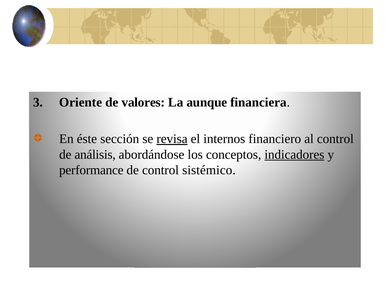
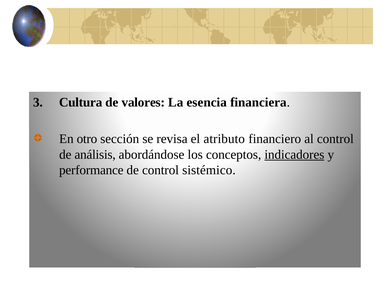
Oriente: Oriente -> Cultura
aunque: aunque -> esencia
éste: éste -> otro
revisa underline: present -> none
internos: internos -> atributo
